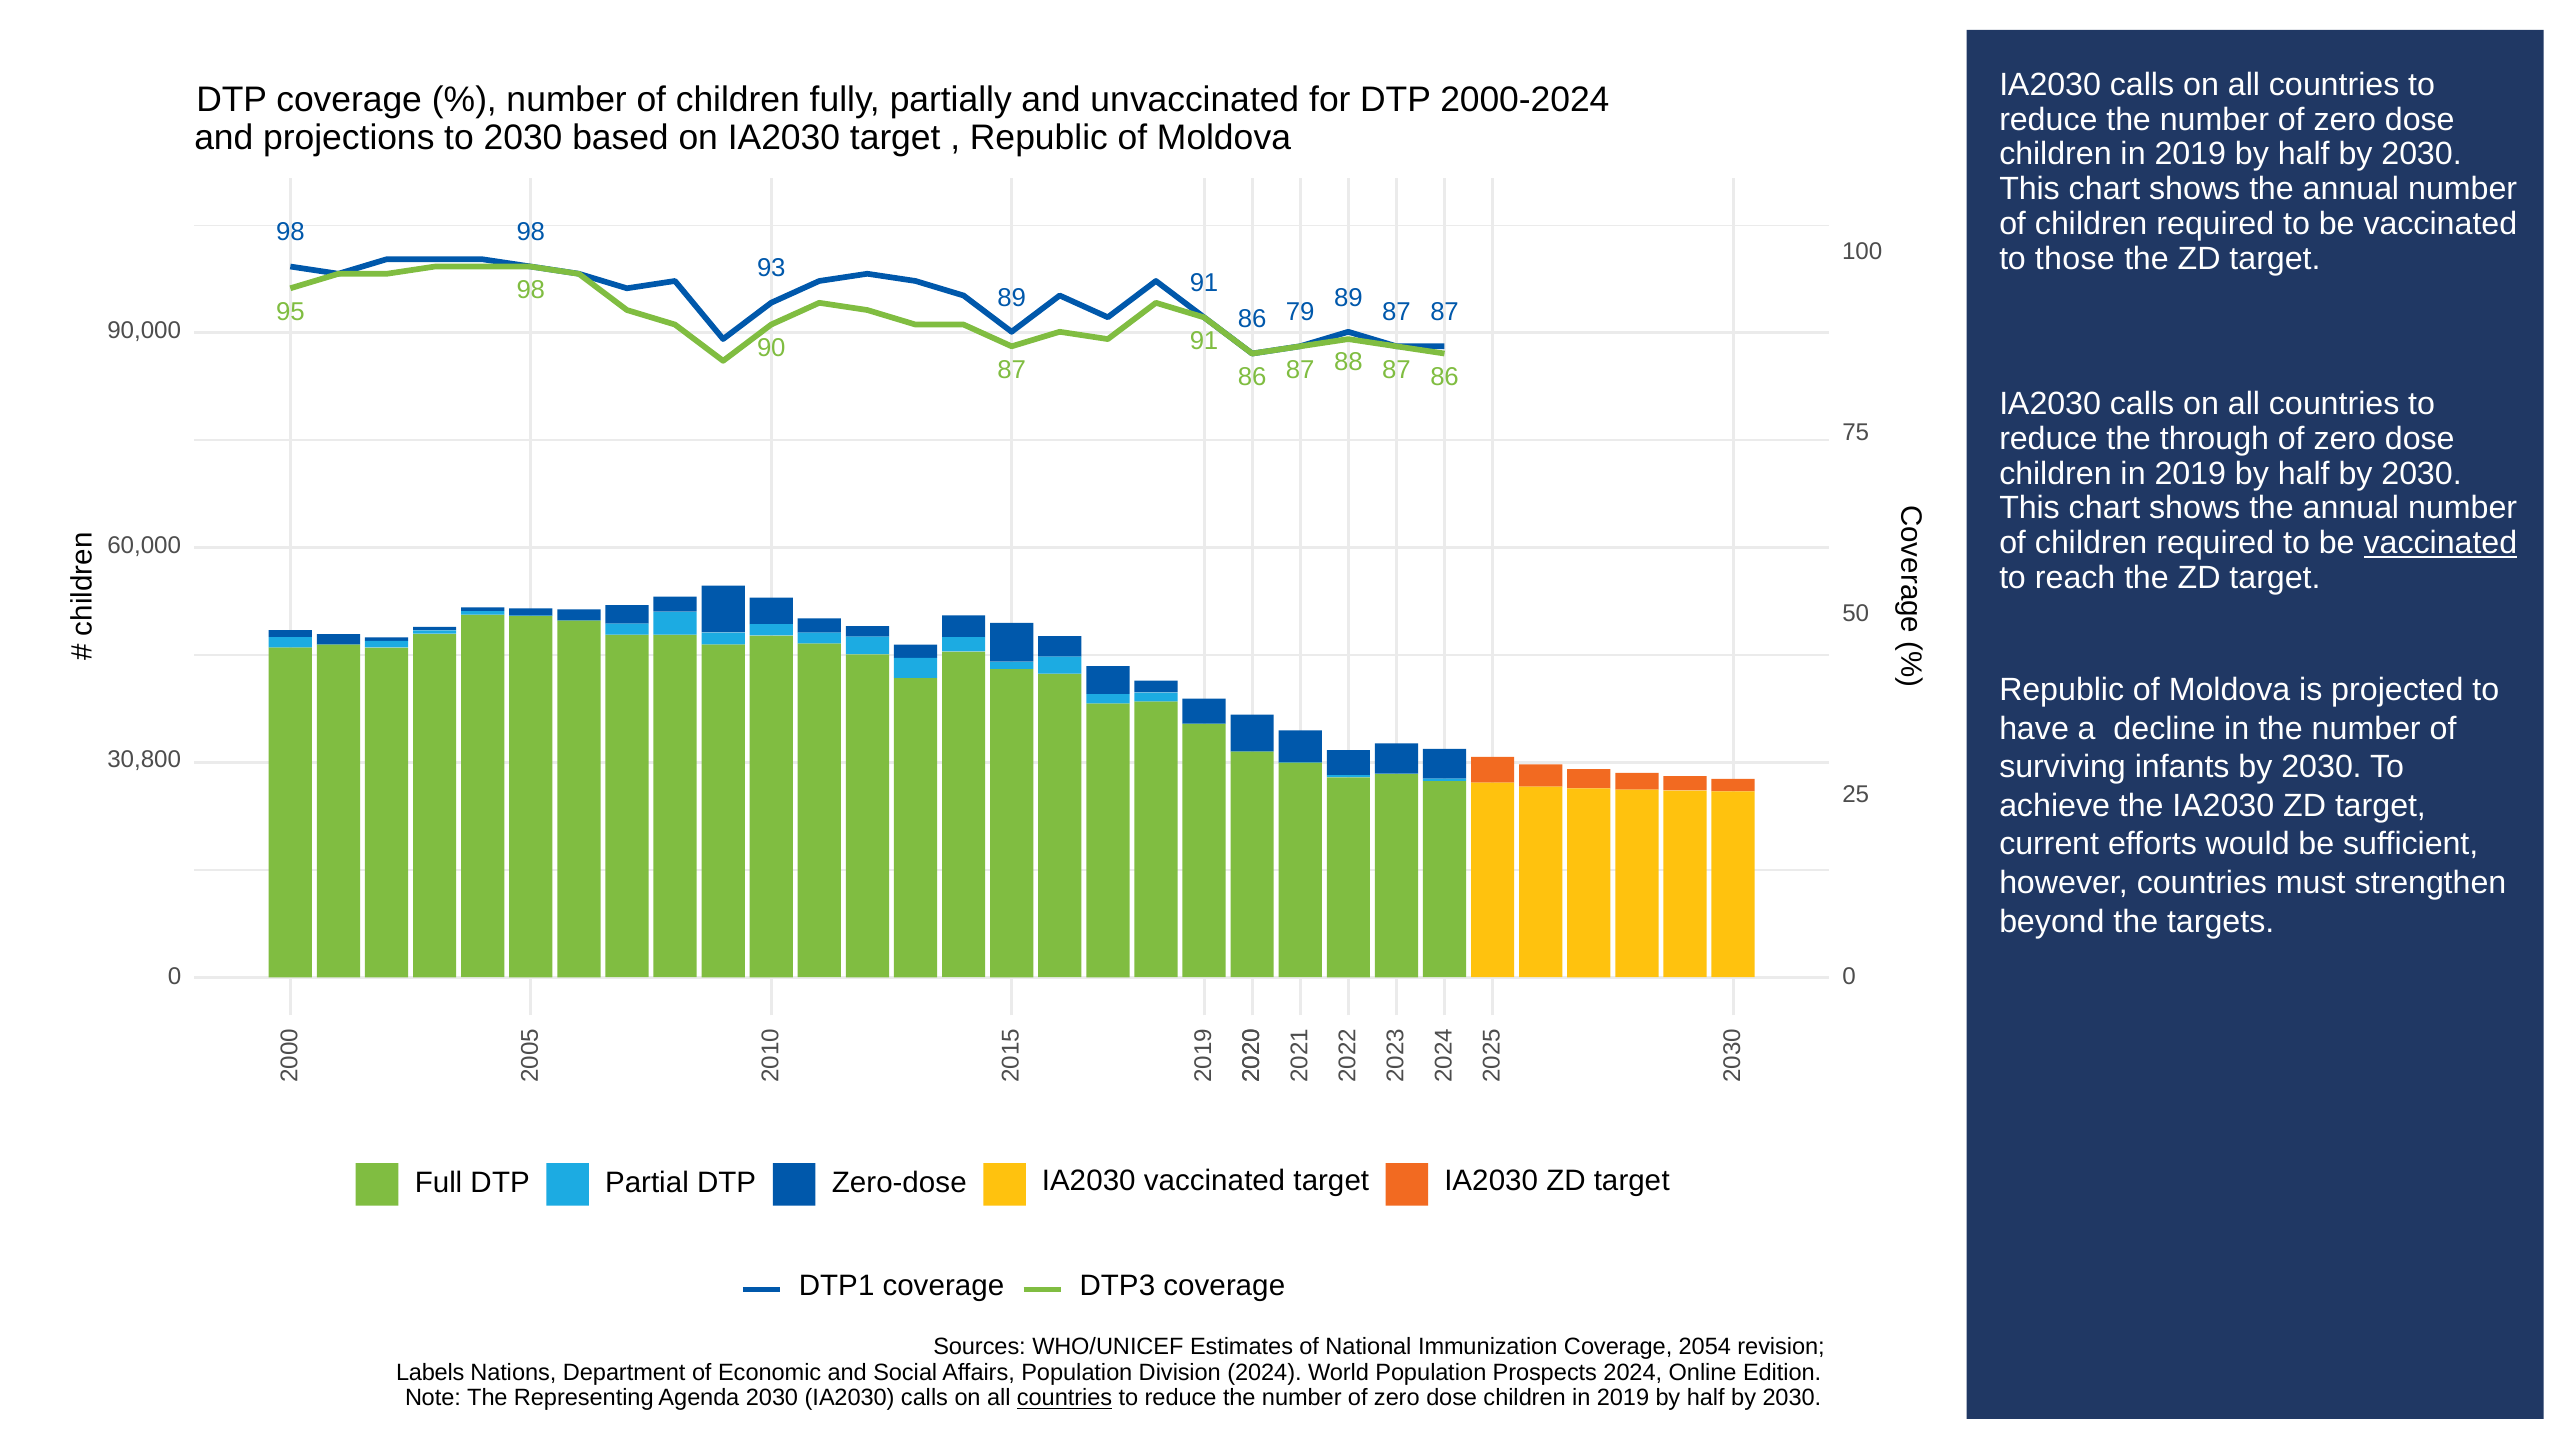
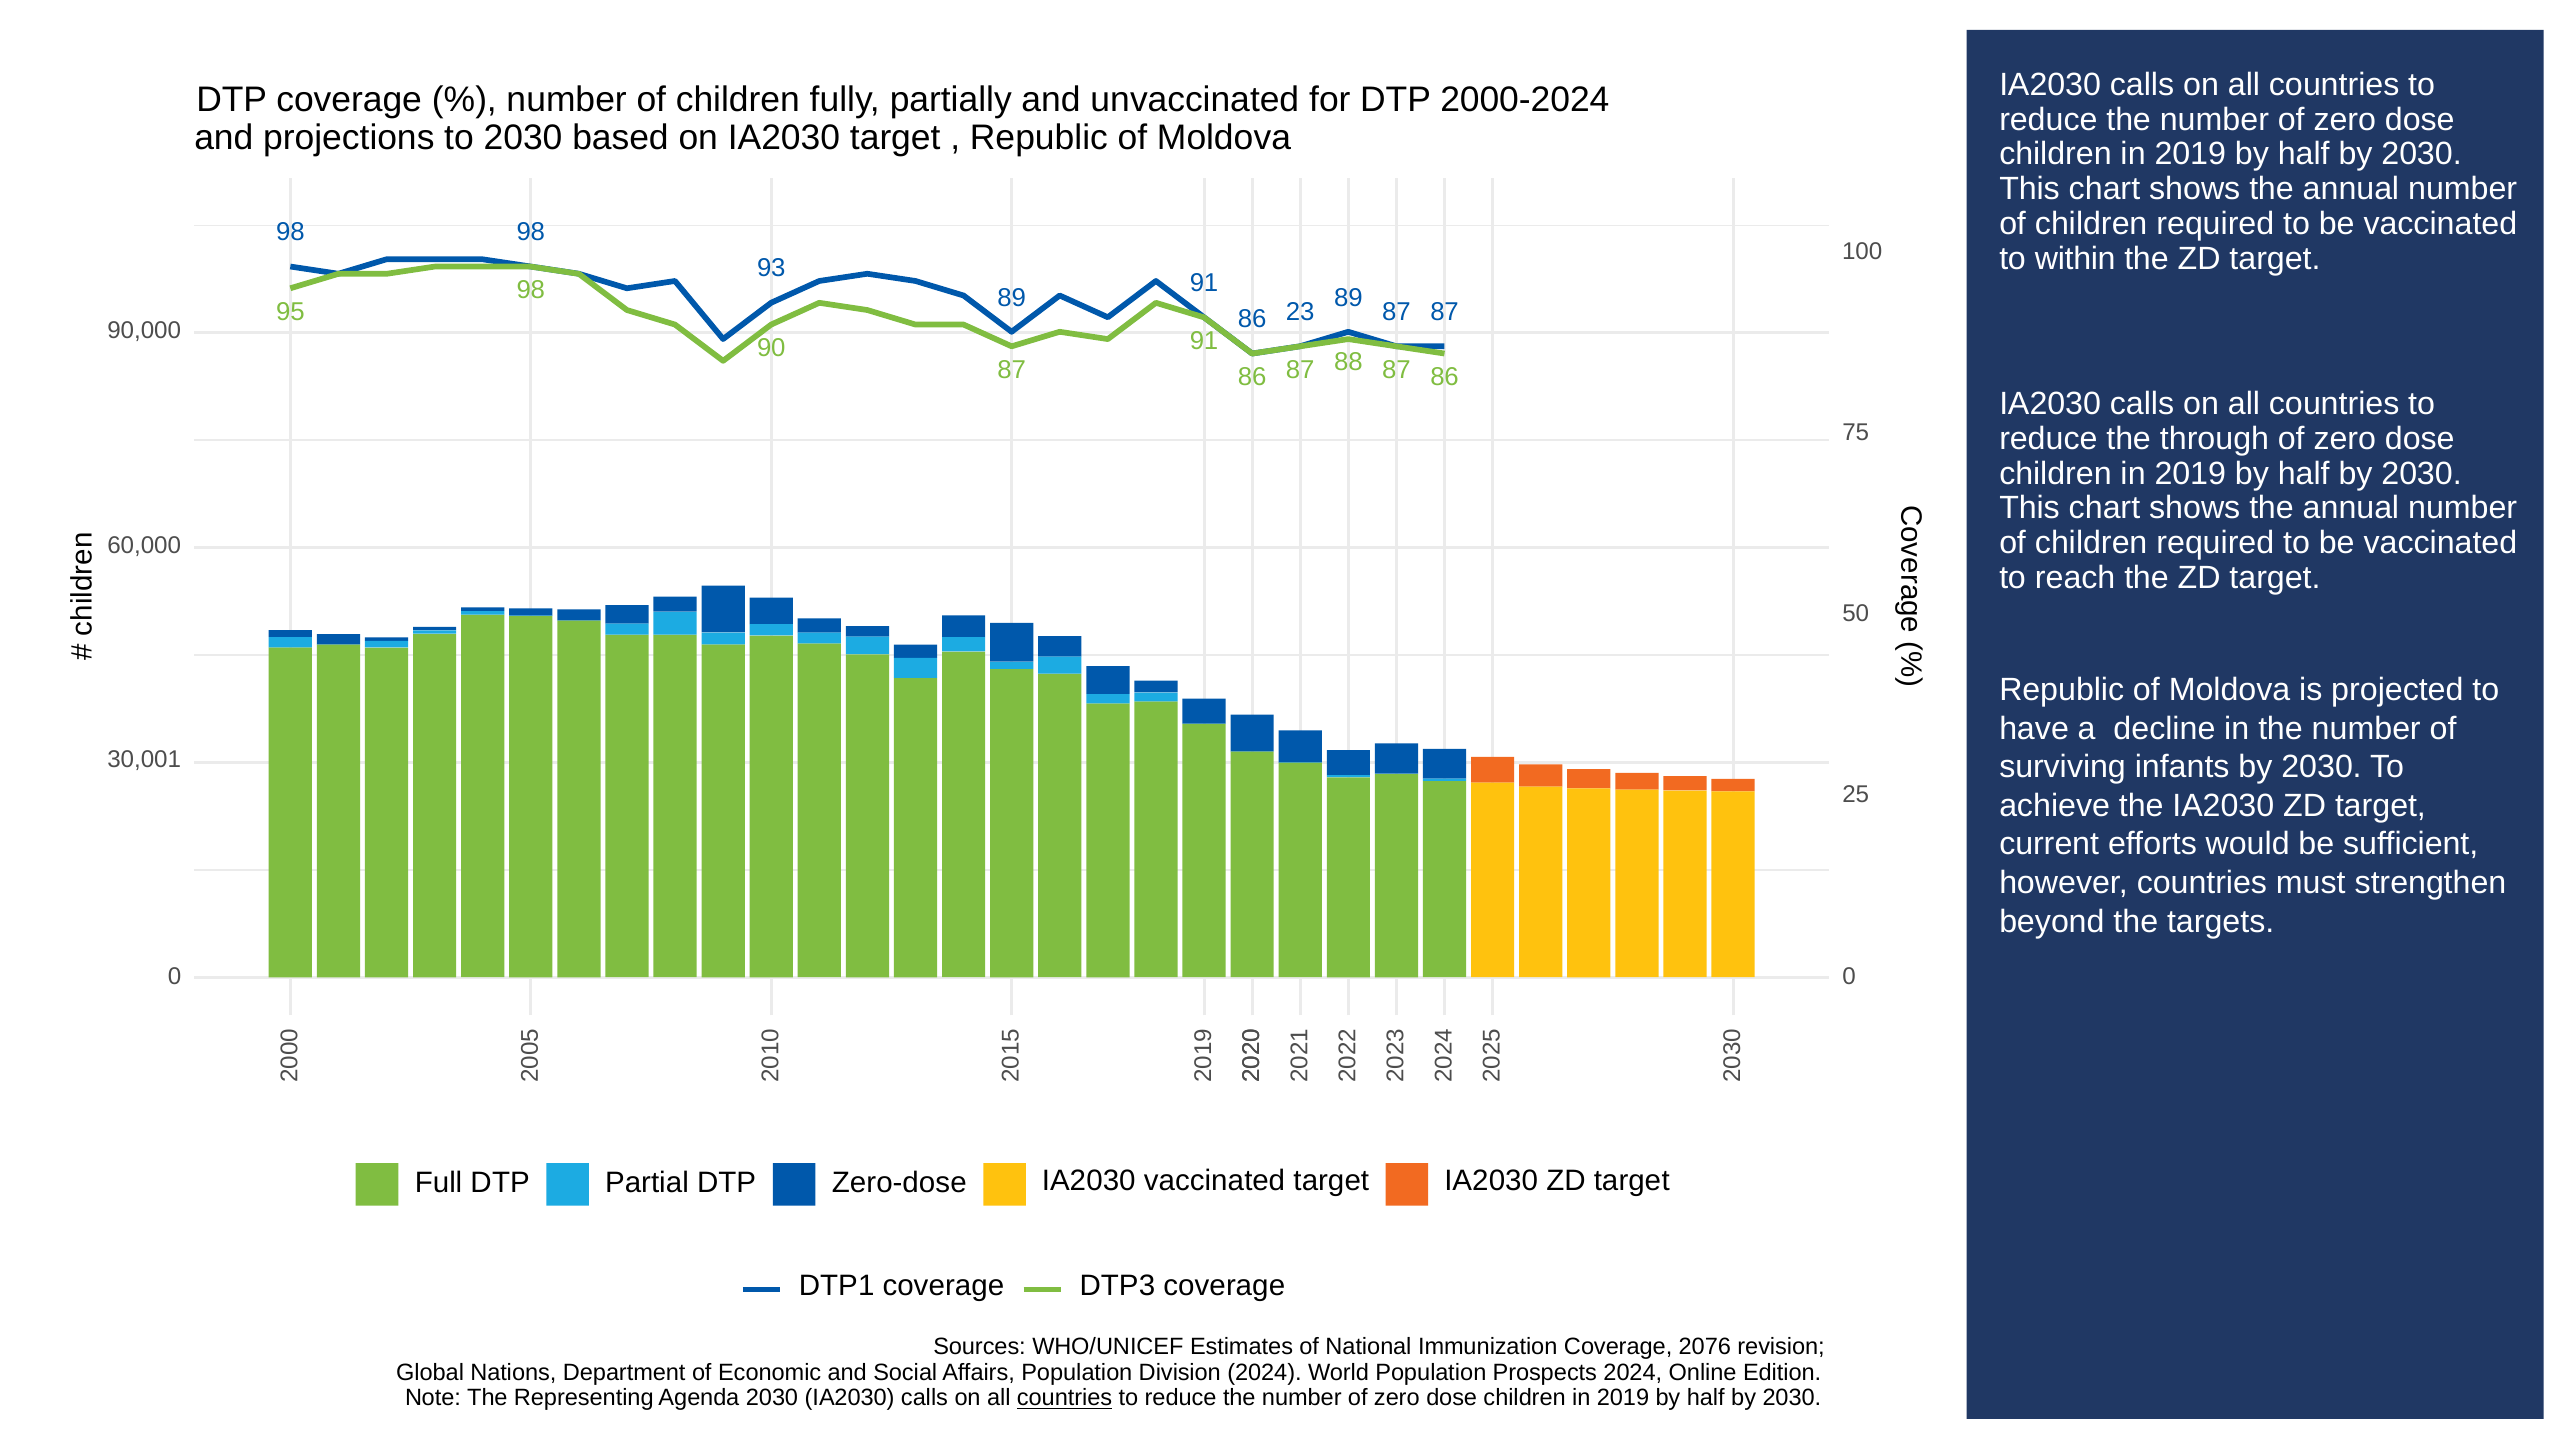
those: those -> within
79: 79 -> 23
vaccinated at (2440, 543) underline: present -> none
30,800: 30,800 -> 30,001
2054: 2054 -> 2076
Labels: Labels -> Global
